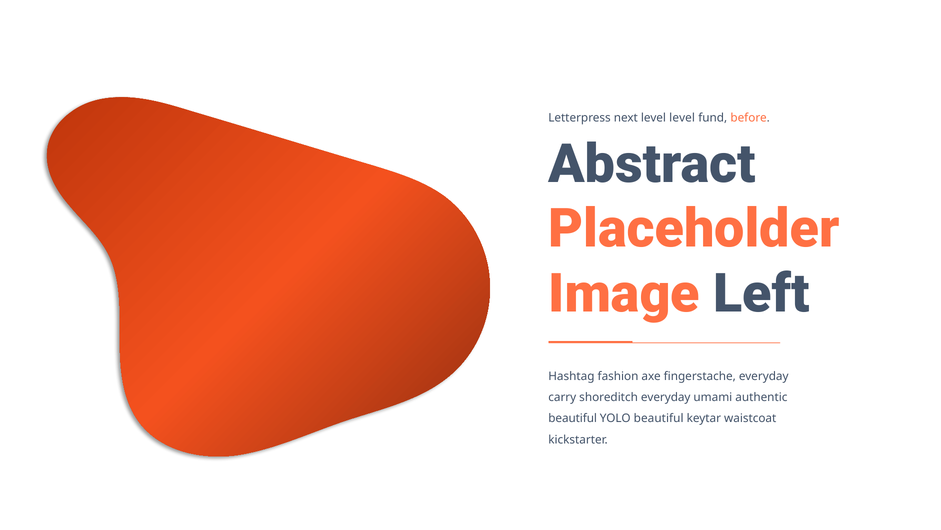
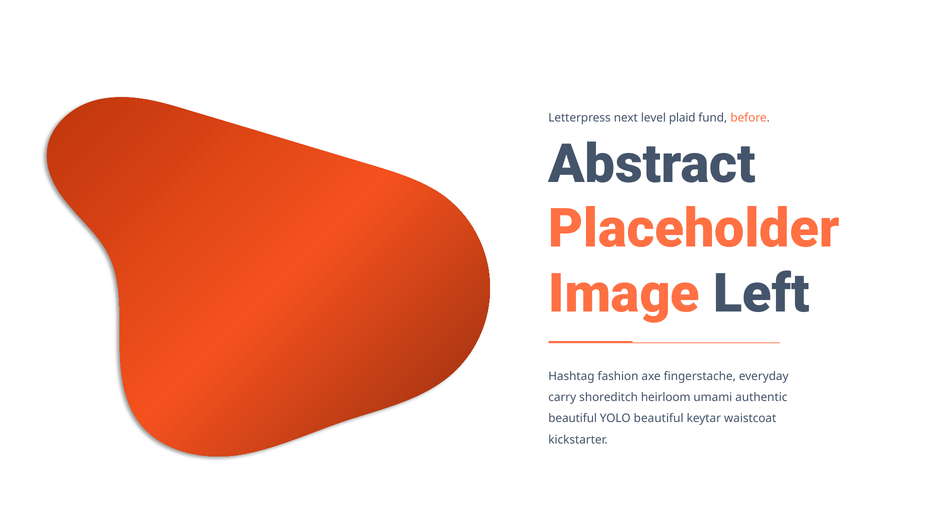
level level: level -> plaid
shoreditch everyday: everyday -> heirloom
